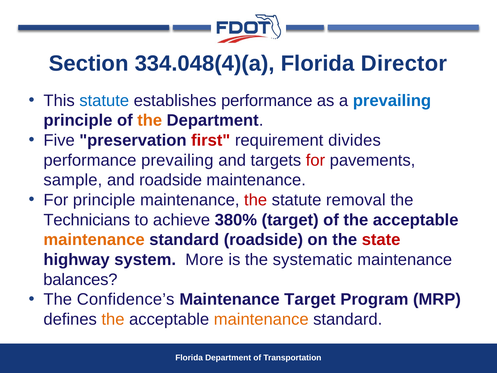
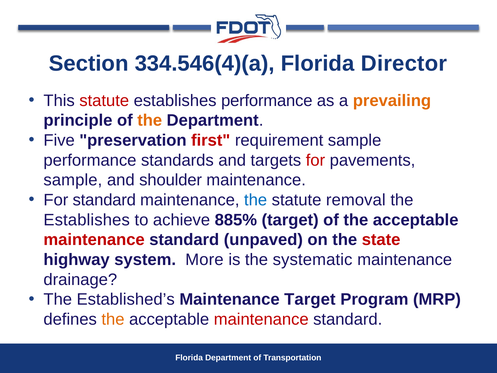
334.048(4)(a: 334.048(4)(a -> 334.546(4)(a
statute at (104, 101) colour: blue -> red
prevailing at (392, 101) colour: blue -> orange
requirement divides: divides -> sample
performance prevailing: prevailing -> standards
and roadside: roadside -> shoulder
For principle: principle -> standard
the at (256, 200) colour: red -> blue
Technicians at (87, 220): Technicians -> Establishes
380%: 380% -> 885%
maintenance at (94, 240) colour: orange -> red
standard roadside: roadside -> unpaved
balances: balances -> drainage
Confidence’s: Confidence’s -> Established’s
maintenance at (261, 319) colour: orange -> red
